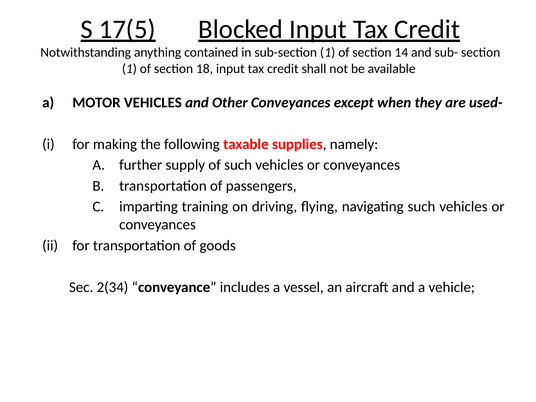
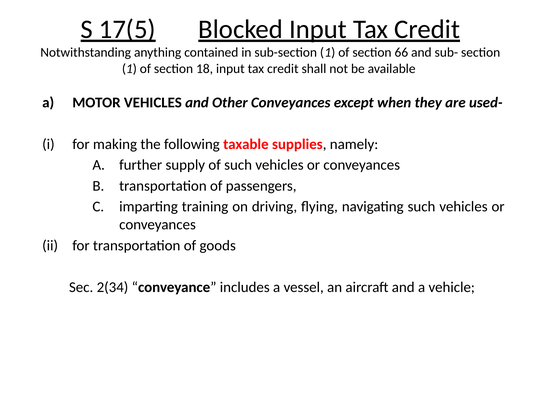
14: 14 -> 66
